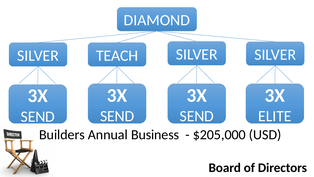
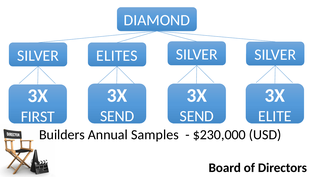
TEACH: TEACH -> ELITES
SEND at (38, 116): SEND -> FIRST
Business: Business -> Samples
$205,000: $205,000 -> $230,000
